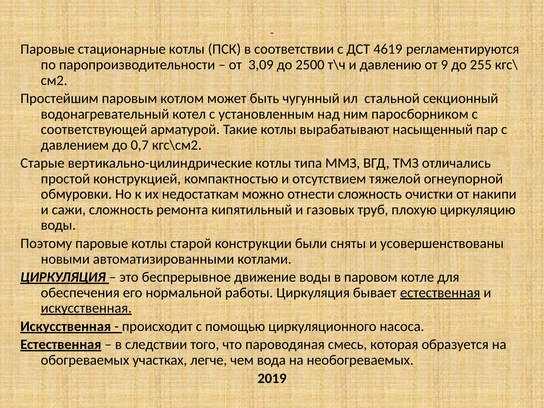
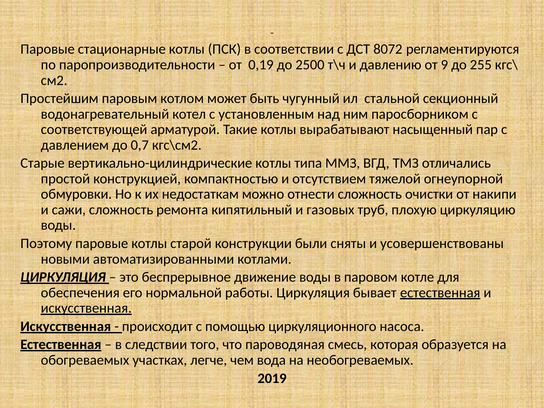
4619: 4619 -> 8072
3,09: 3,09 -> 0,19
